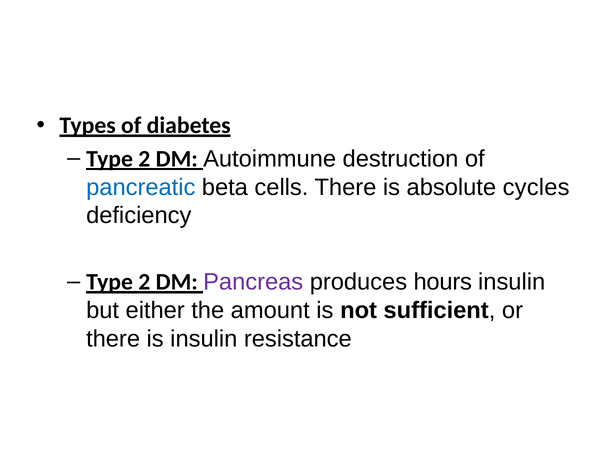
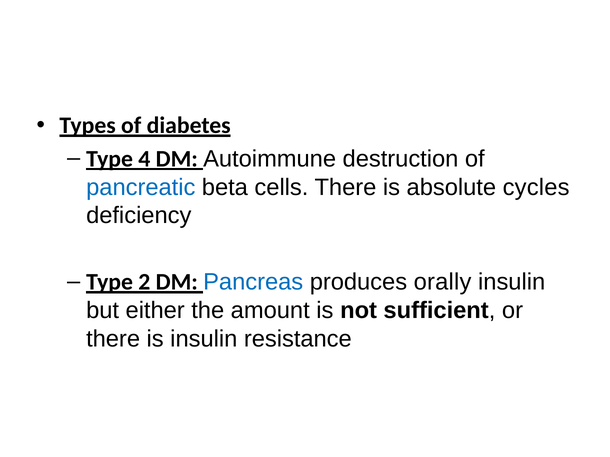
2 at (144, 159): 2 -> 4
Pancreas colour: purple -> blue
hours: hours -> orally
